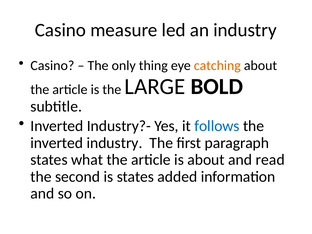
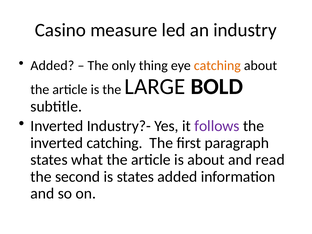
Casino at (52, 65): Casino -> Added
follows colour: blue -> purple
inverted industry: industry -> catching
